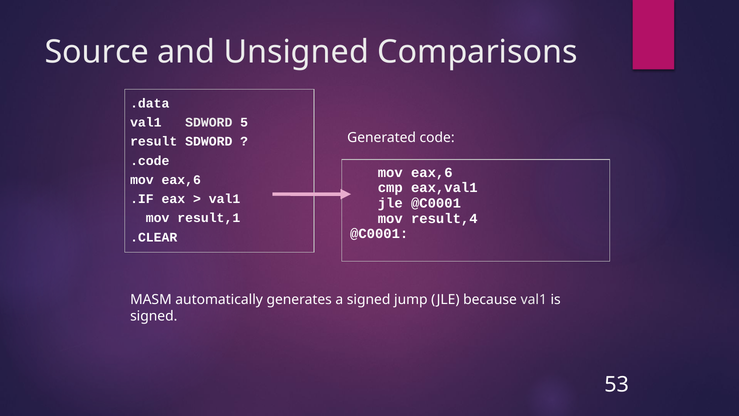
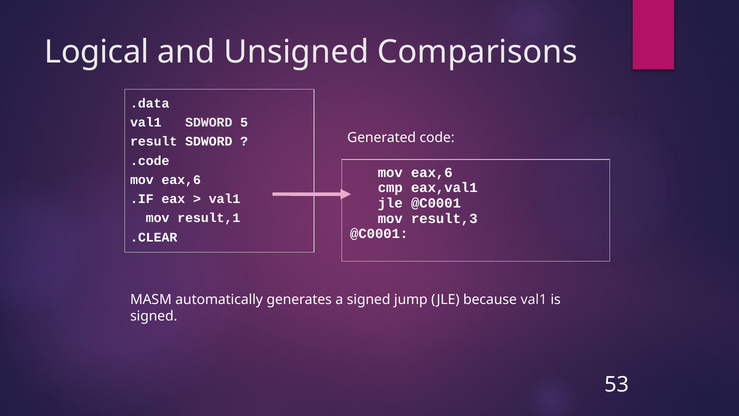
Source: Source -> Logical
result,4: result,4 -> result,3
